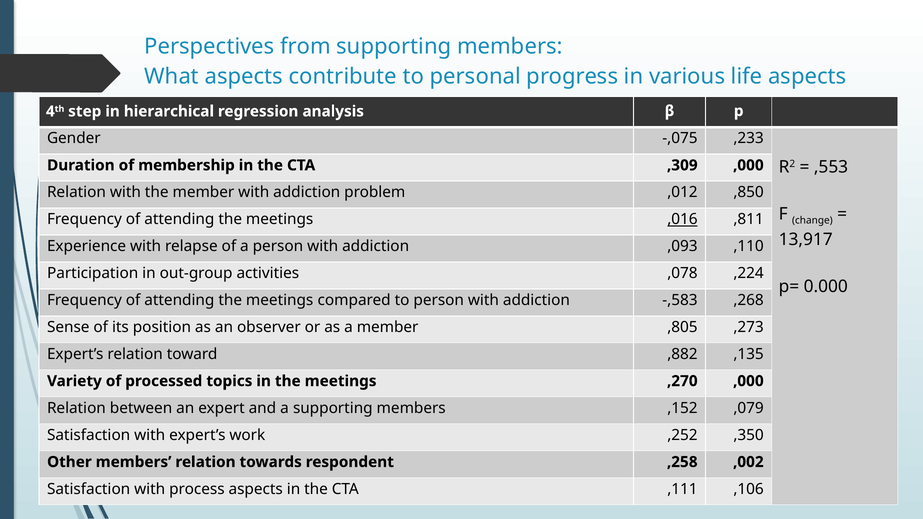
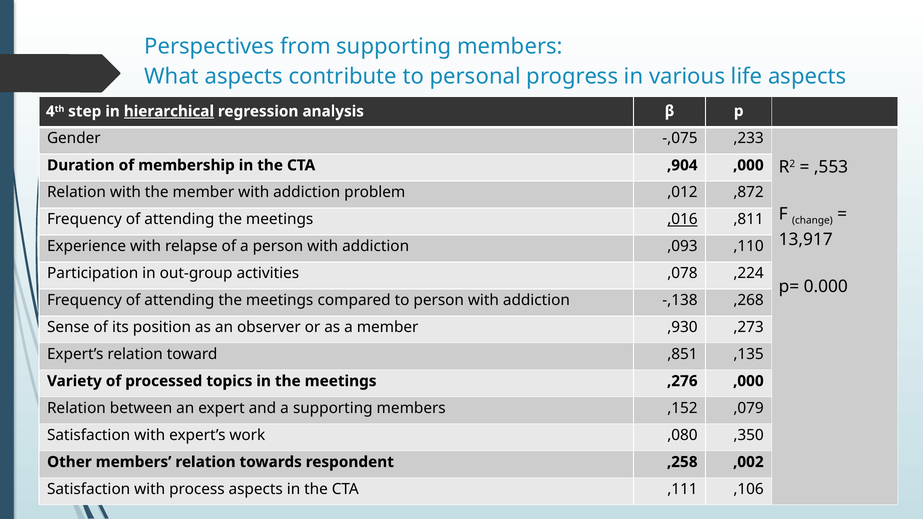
hierarchical underline: none -> present
,309: ,309 -> ,904
,850: ,850 -> ,872
-,583: -,583 -> -,138
,805: ,805 -> ,930
,882: ,882 -> ,851
,270: ,270 -> ,276
,252: ,252 -> ,080
